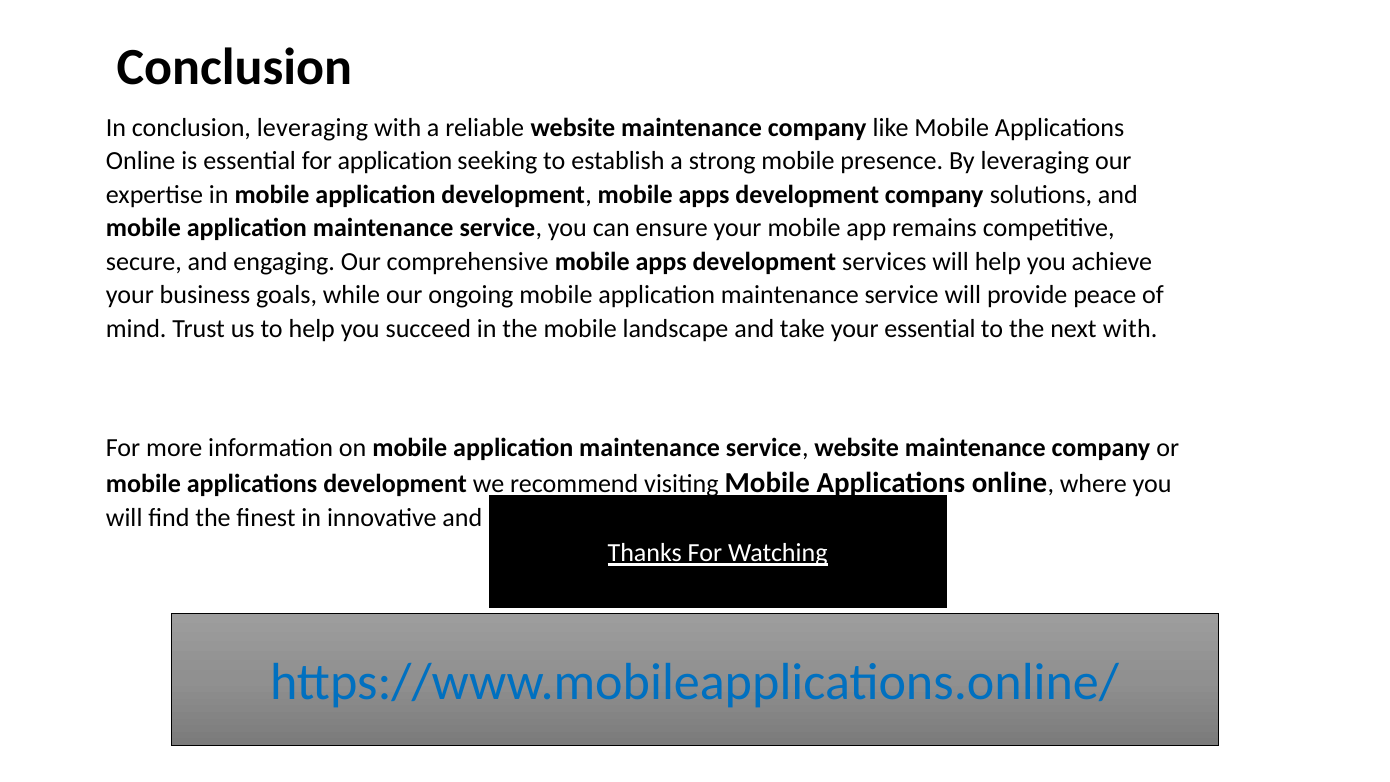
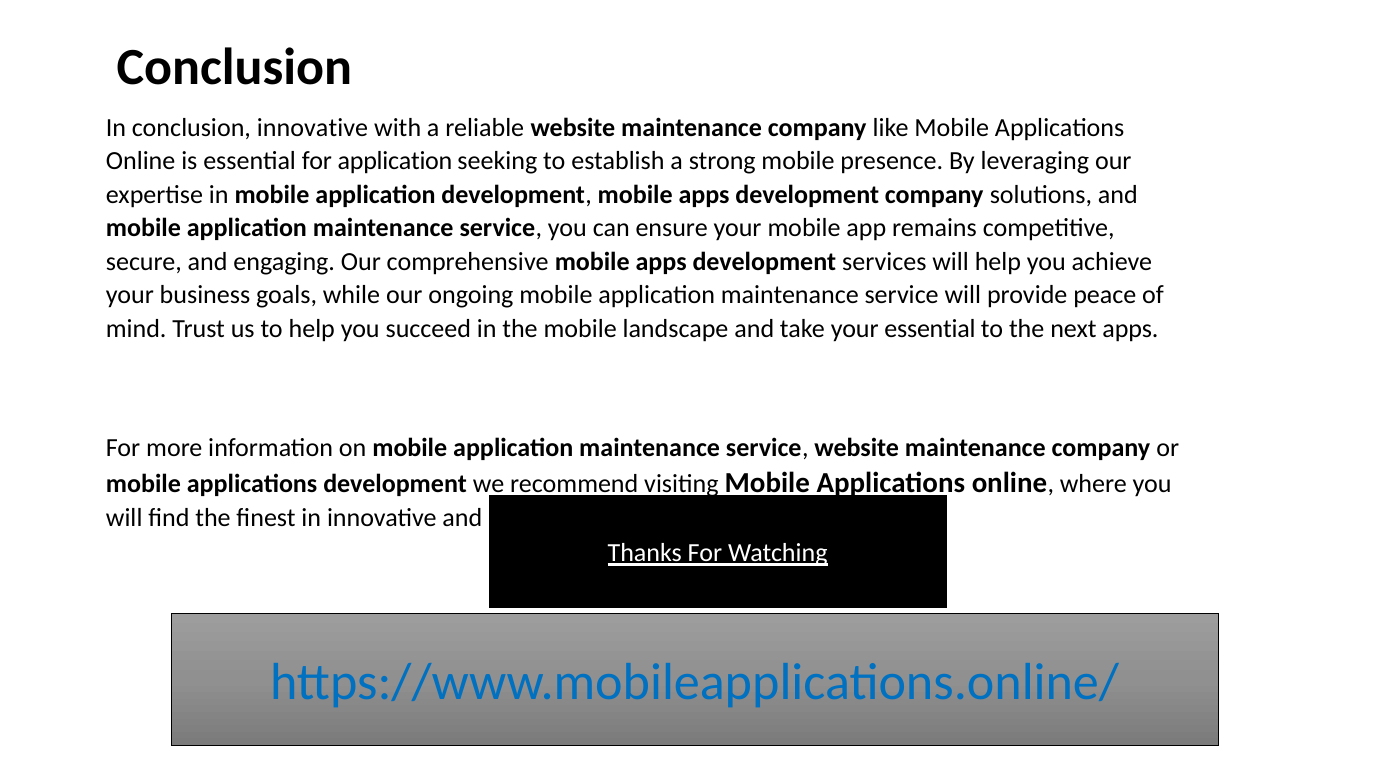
conclusion leveraging: leveraging -> innovative
next with: with -> apps
